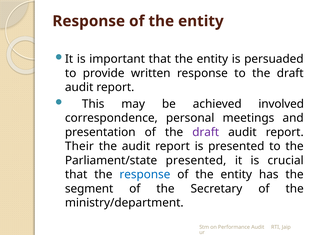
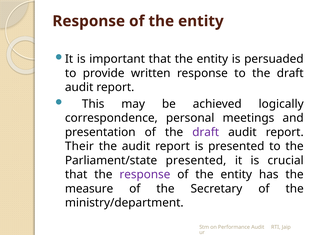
involved: involved -> logically
response at (145, 175) colour: blue -> purple
segment: segment -> measure
